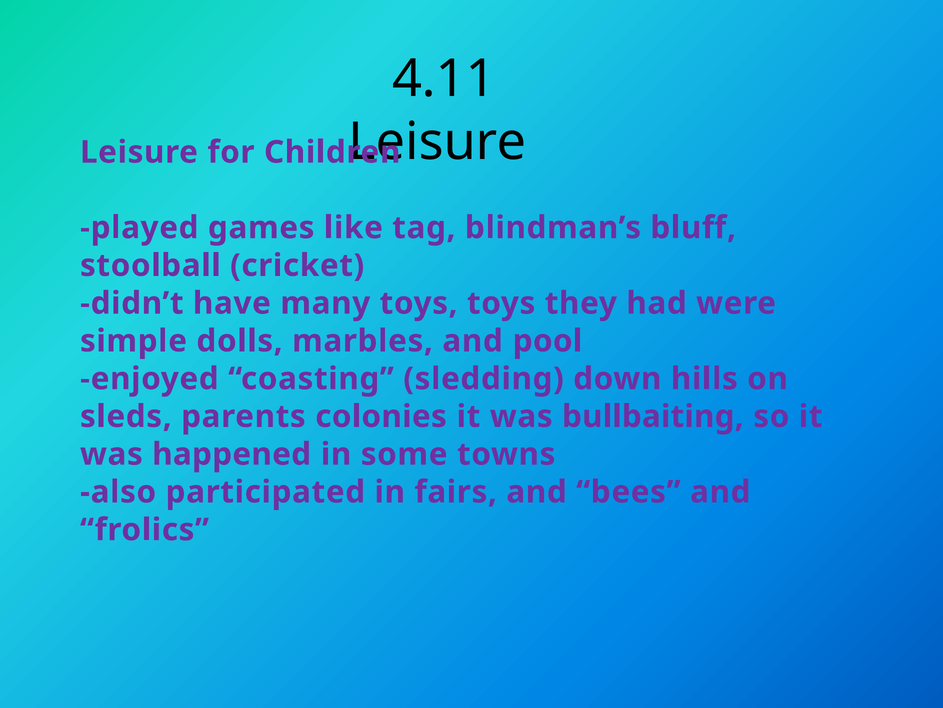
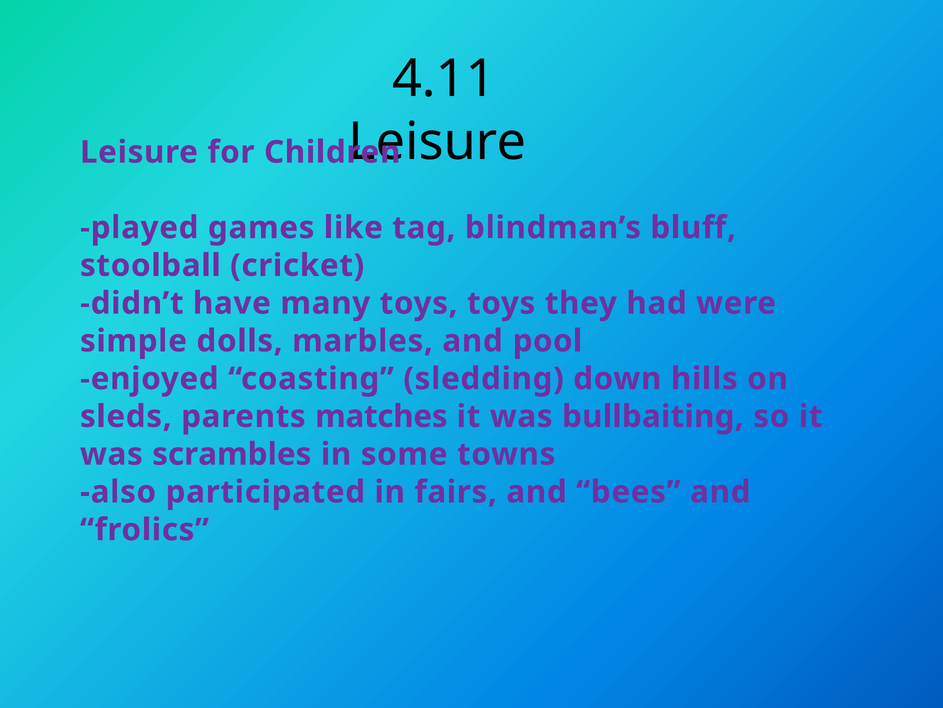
colonies: colonies -> matches
happened: happened -> scrambles
